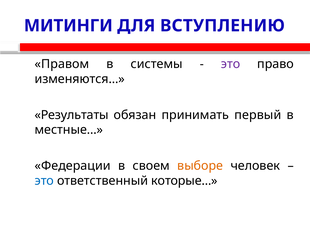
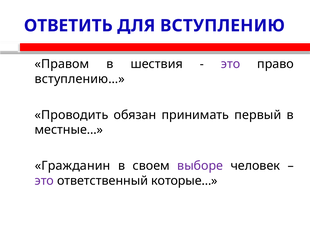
МИТИНГИ: МИТИНГИ -> ОТВЕТИТЬ
системы: системы -> шествия
изменяются…: изменяются… -> вступлению…
Результаты: Результаты -> Проводить
Федерации: Федерации -> Гражданин
выборе colour: orange -> purple
это at (44, 181) colour: blue -> purple
